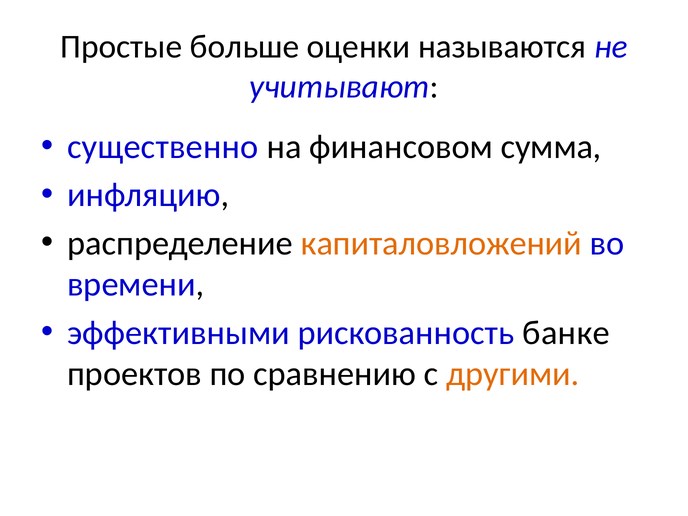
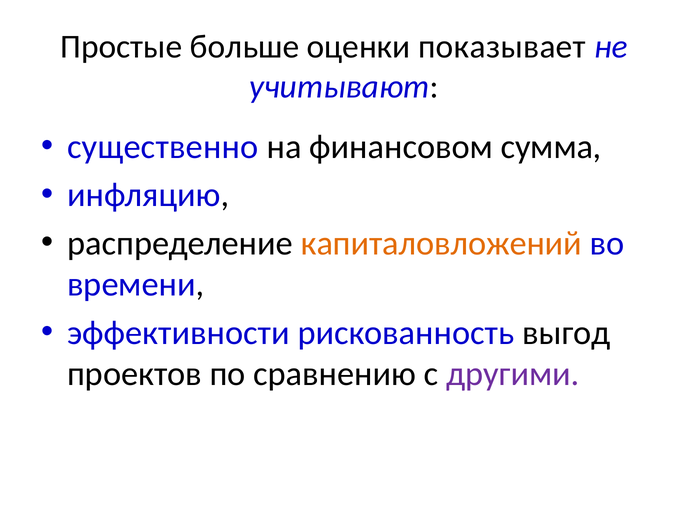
называются: называются -> показывает
эффективными: эффективными -> эффективности
банке: банке -> выгод
другими colour: orange -> purple
